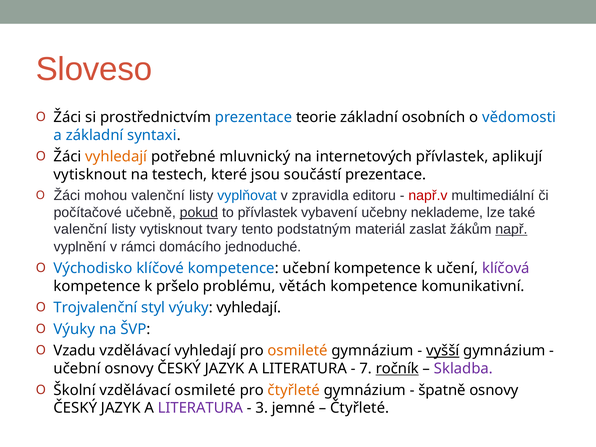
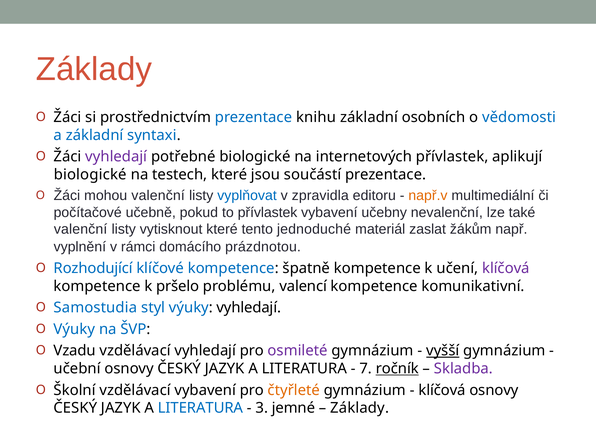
Sloveso at (94, 69): Sloveso -> Základy
teorie: teorie -> knihu
vyhledají at (116, 157) colour: orange -> purple
potřebné mluvnický: mluvnický -> biologické
vytisknout at (90, 175): vytisknout -> biologické
např.v colour: red -> orange
pokud underline: present -> none
neklademe: neklademe -> nevalenční
vytisknout tvary: tvary -> které
podstatným: podstatným -> jednoduché
např underline: present -> none
jednoduché: jednoduché -> prázdnotou
Východisko: Východisko -> Rozhodující
kompetence učební: učební -> špatně
větách: větách -> valencí
Trojvalenční: Trojvalenční -> Samostudia
osmileté at (298, 351) colour: orange -> purple
vzdělávací osmileté: osmileté -> vybavení
špatně at (442, 390): špatně -> klíčová
LITERATURA at (201, 408) colour: purple -> blue
Čtyřleté at (360, 408): Čtyřleté -> Základy
